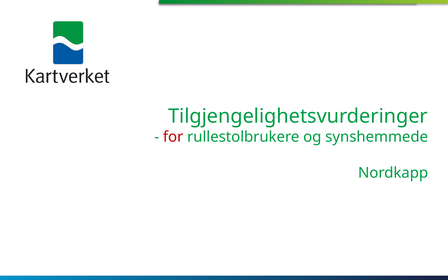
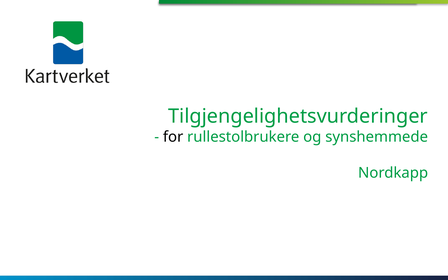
for colour: red -> black
